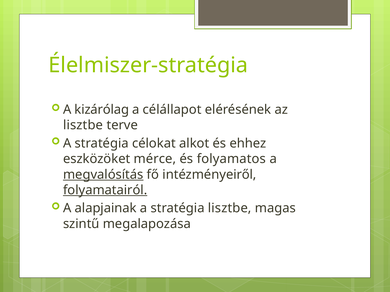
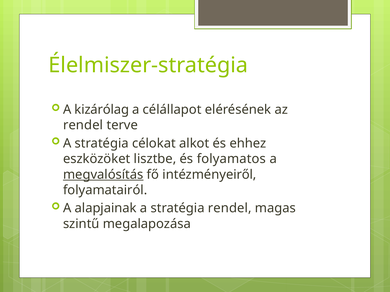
lisztbe at (83, 125): lisztbe -> rendel
mérce: mérce -> lisztbe
folyamatairól underline: present -> none
stratégia lisztbe: lisztbe -> rendel
